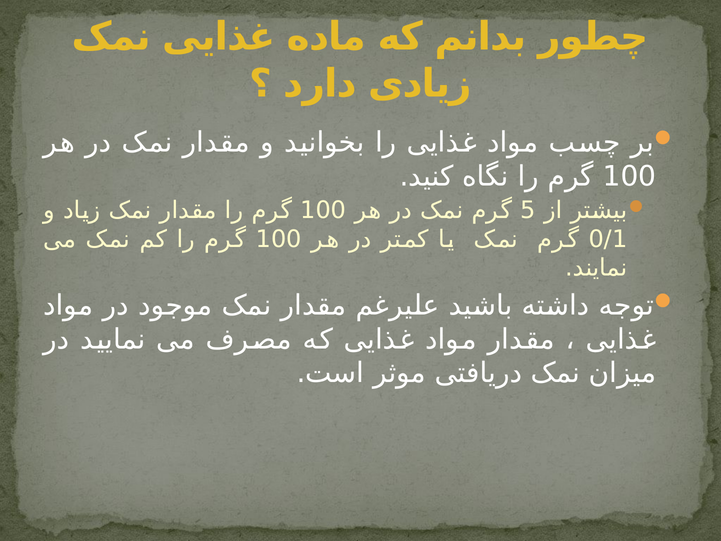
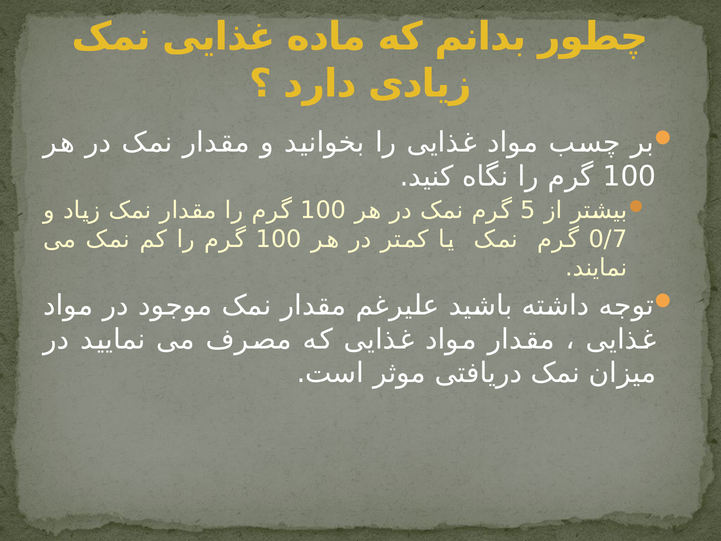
0/1: 0/1 -> 0/7
